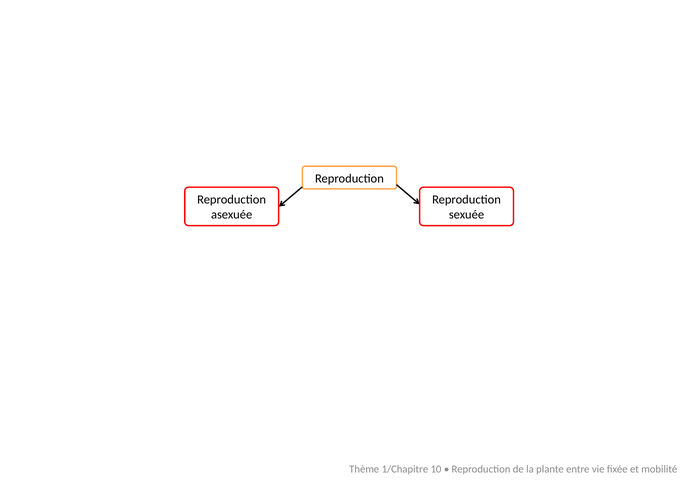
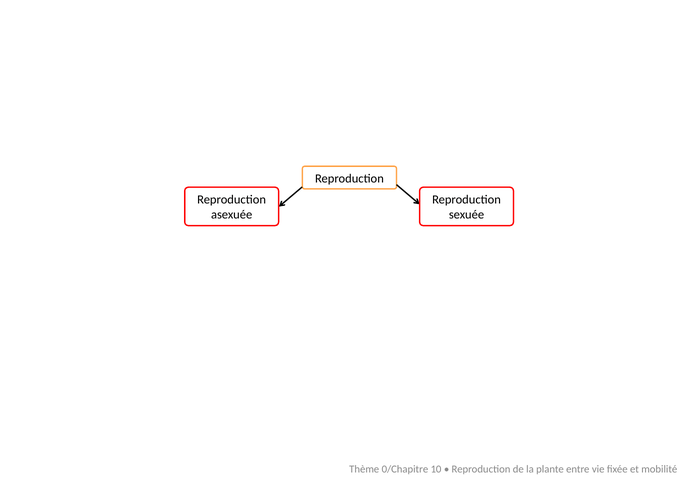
1/Chapitre: 1/Chapitre -> 0/Chapitre
